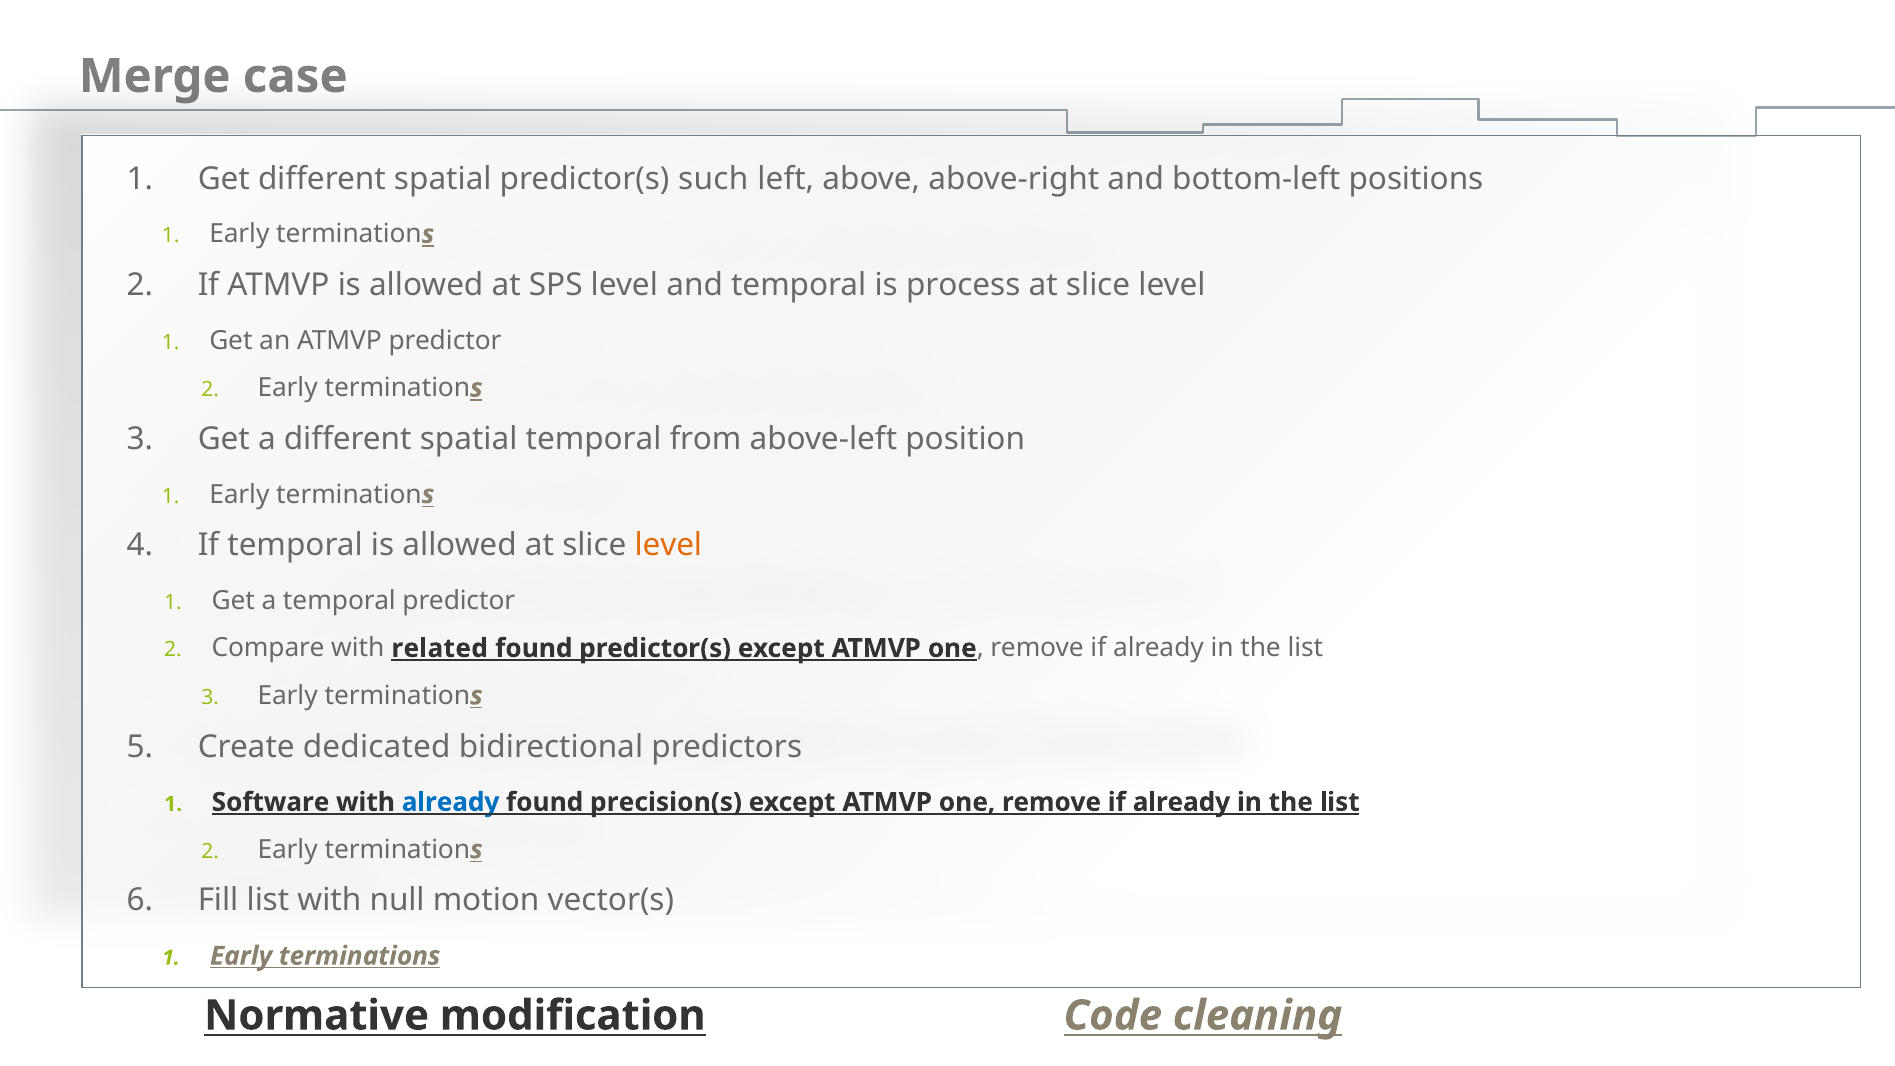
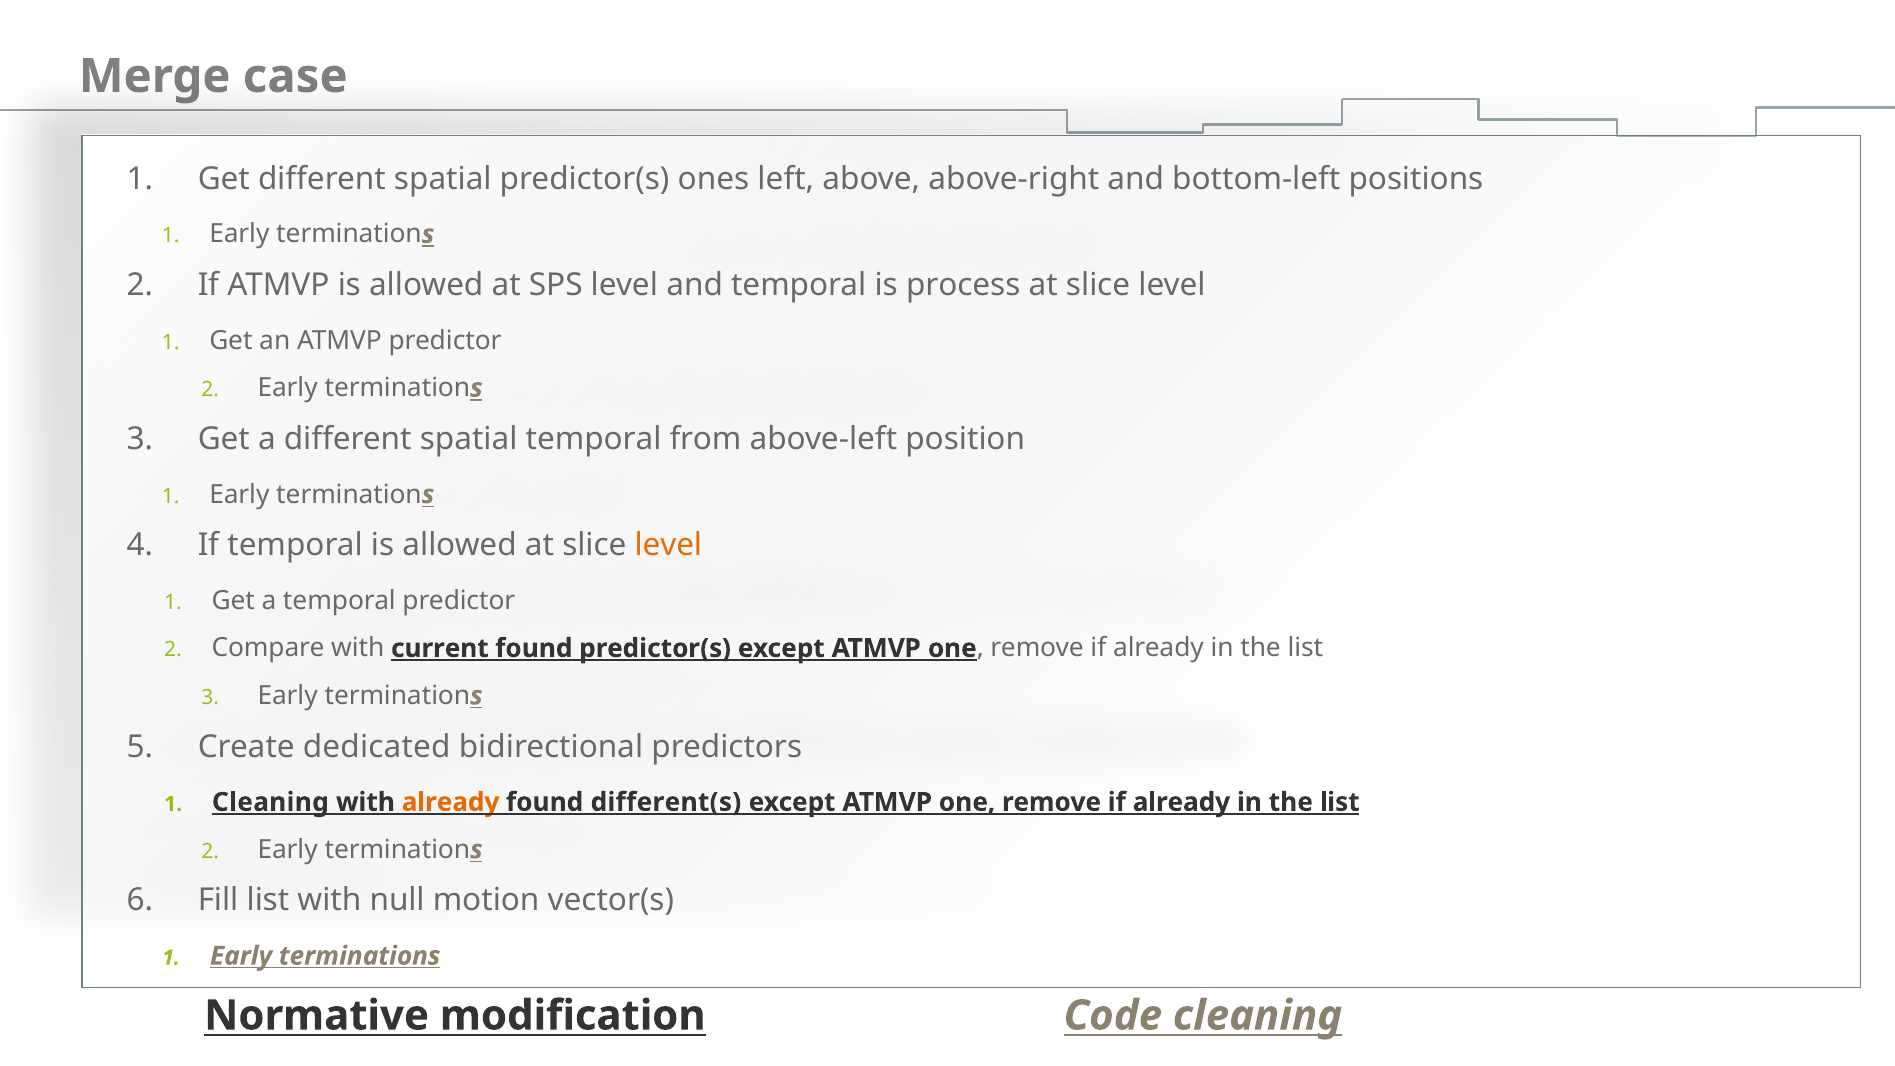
such: such -> ones
related: related -> current
Software at (270, 802): Software -> Cleaning
already at (451, 802) colour: blue -> orange
precision(s: precision(s -> different(s
